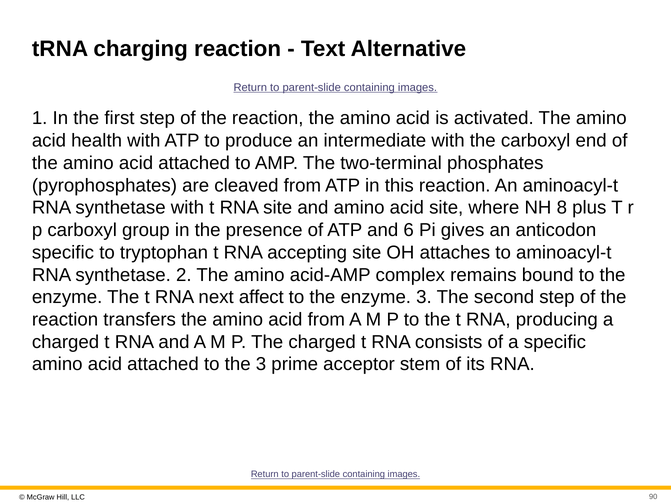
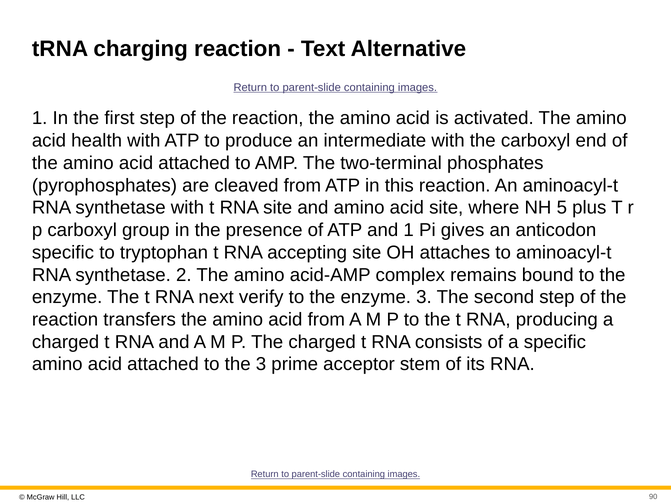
8: 8 -> 5
and 6: 6 -> 1
affect: affect -> verify
